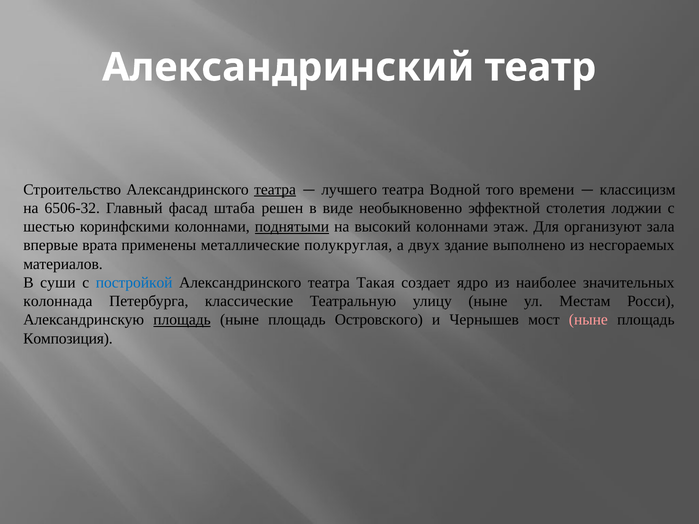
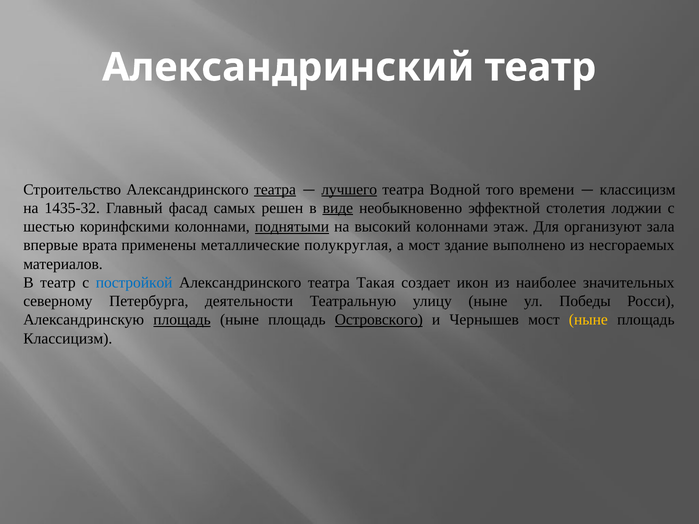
лучшего underline: none -> present
6506-32: 6506-32 -> 1435-32
штаба: штаба -> самых
виде underline: none -> present
а двух: двух -> мост
В суши: суши -> театр
ядро: ядро -> икон
колоннада: колоннада -> северному
классические: классические -> деятельности
Местам: Местам -> Победы
Островского underline: none -> present
ныне at (588, 320) colour: pink -> yellow
Композиция at (68, 339): Композиция -> Классицизм
